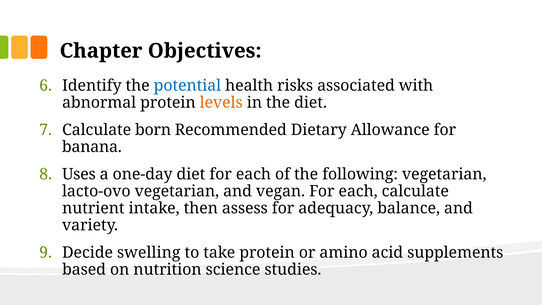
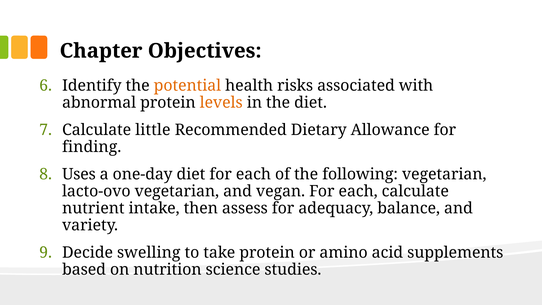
potential colour: blue -> orange
born: born -> little
banana: banana -> finding
